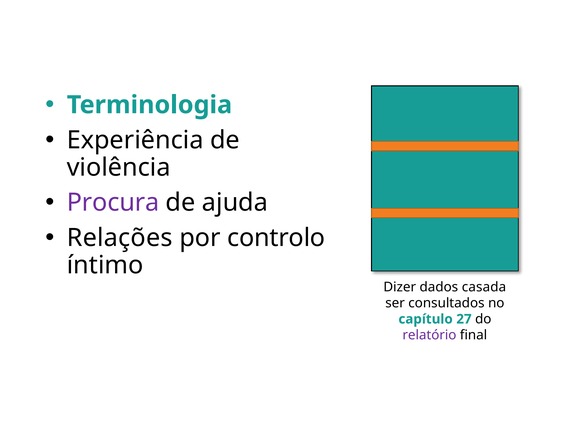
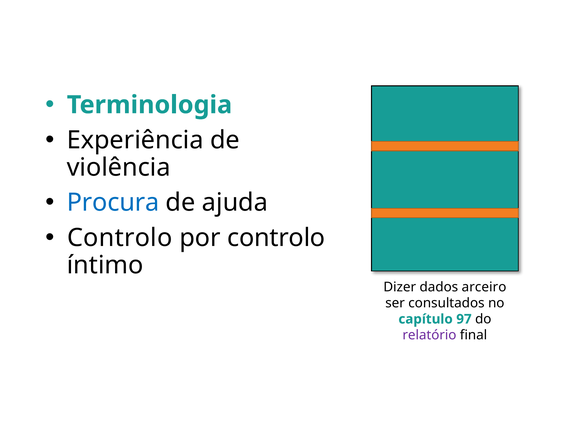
Procura colour: purple -> blue
Relações at (120, 238): Relações -> Controlo
casada: casada -> arceiro
27: 27 -> 97
